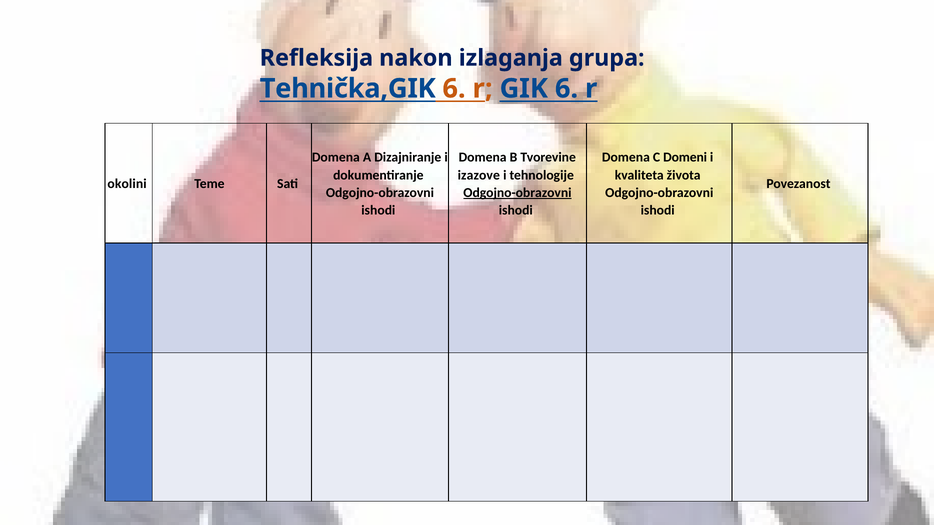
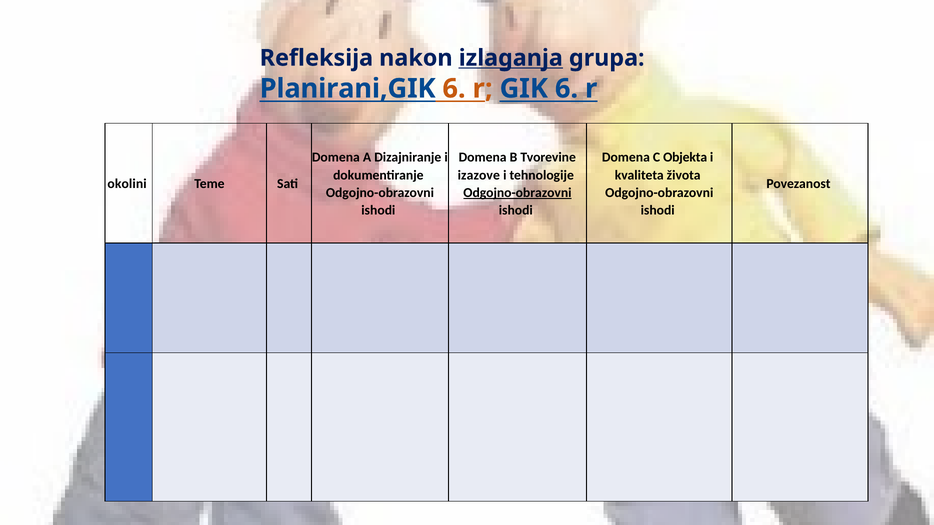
izlaganja underline: none -> present
Tehnička,GIK: Tehnička,GIK -> Planirani,GIK
Domeni: Domeni -> Objekta
